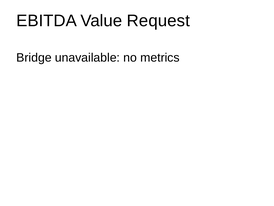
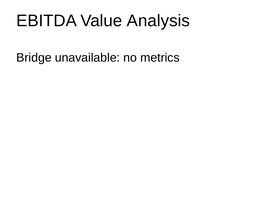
Request: Request -> Analysis
